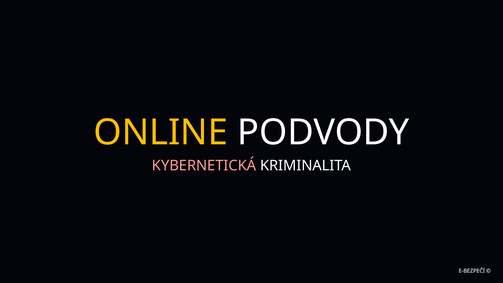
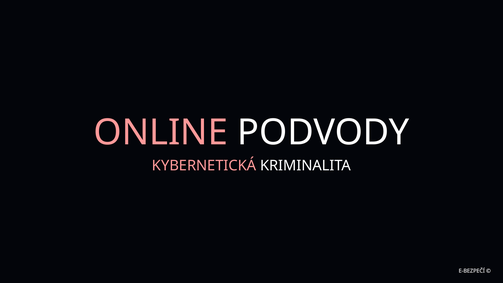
ONLINE colour: yellow -> pink
